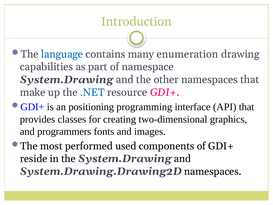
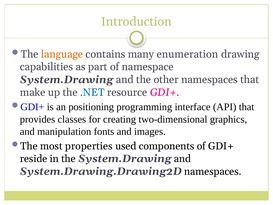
language colour: blue -> orange
programmers: programmers -> manipulation
performed: performed -> properties
